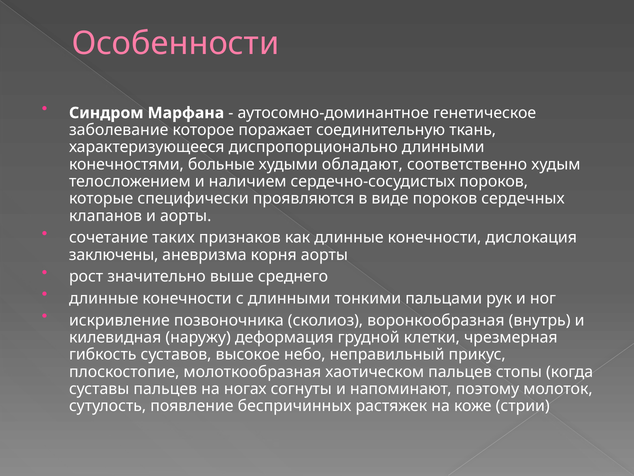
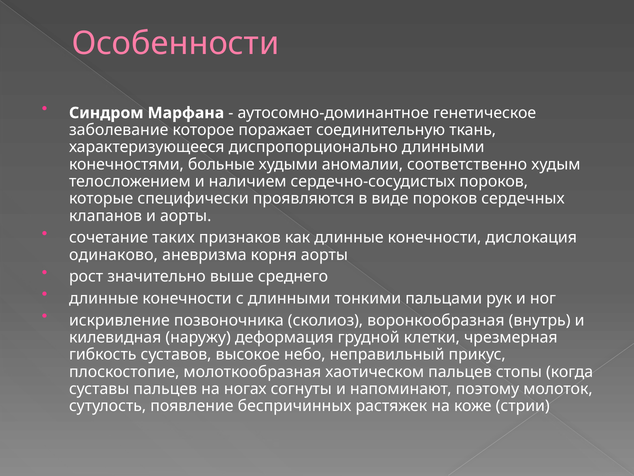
обладают: обладают -> аномалии
заключены: заключены -> одинаково
